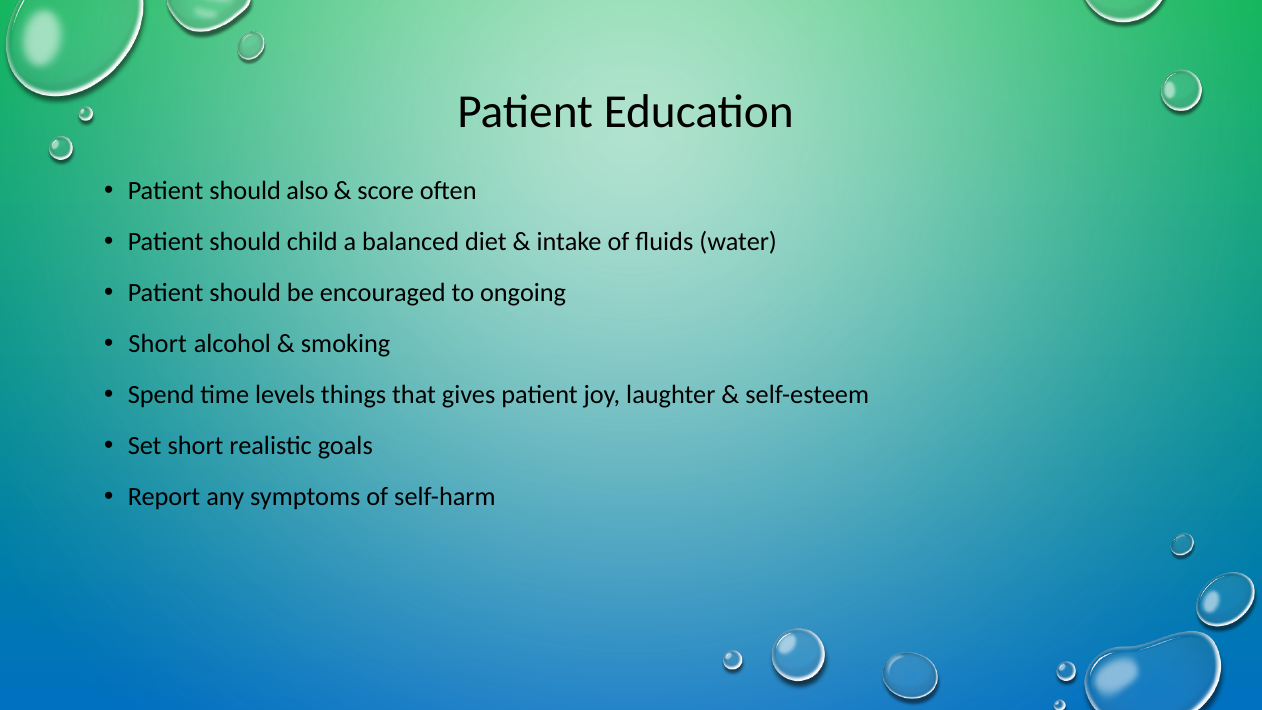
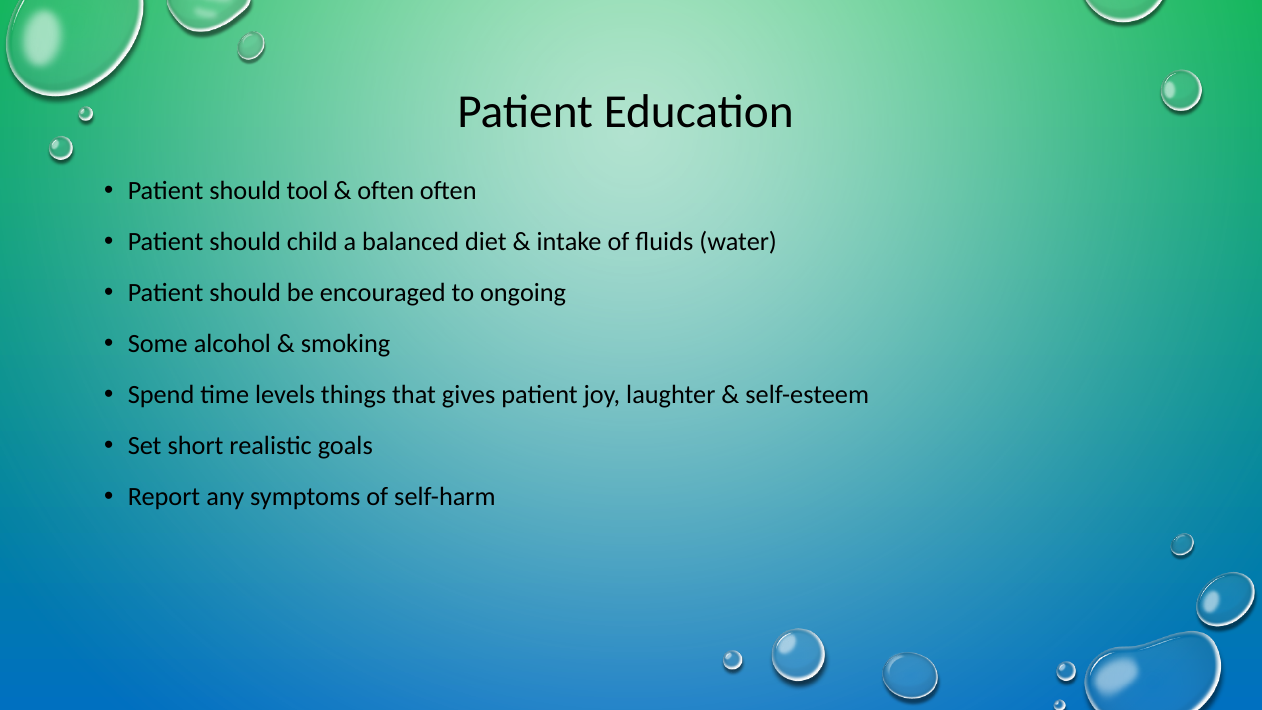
also: also -> tool
score at (386, 191): score -> often
Short at (158, 344): Short -> Some
